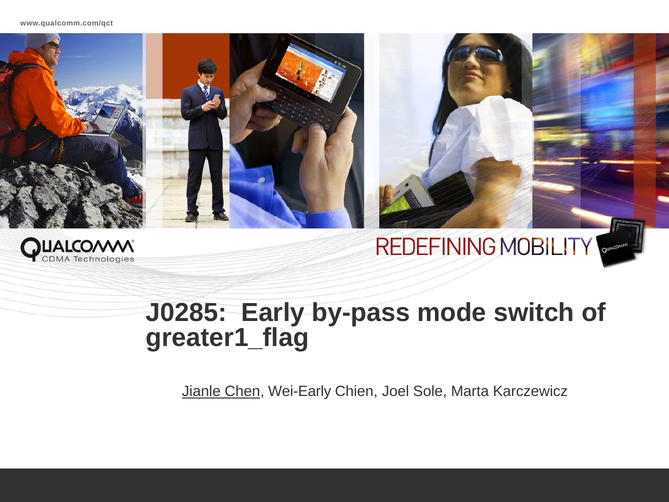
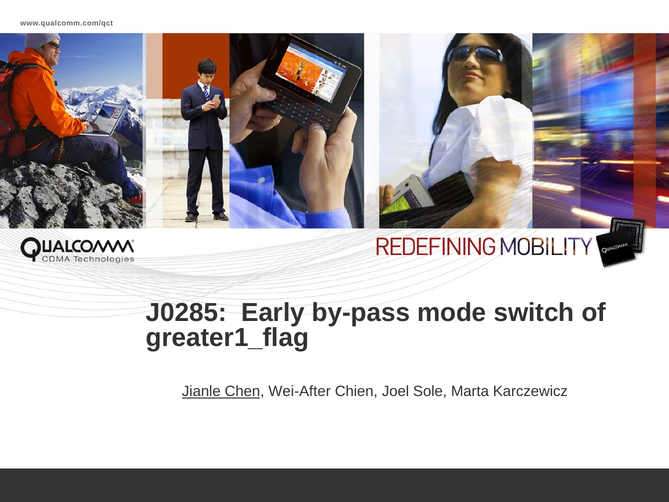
Wei-Early: Wei-Early -> Wei-After
